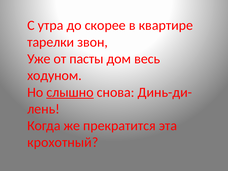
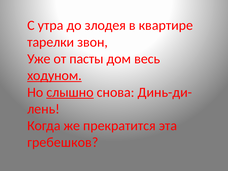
скорее: скорее -> злодея
ходуном underline: none -> present
крохотный: крохотный -> гребешков
